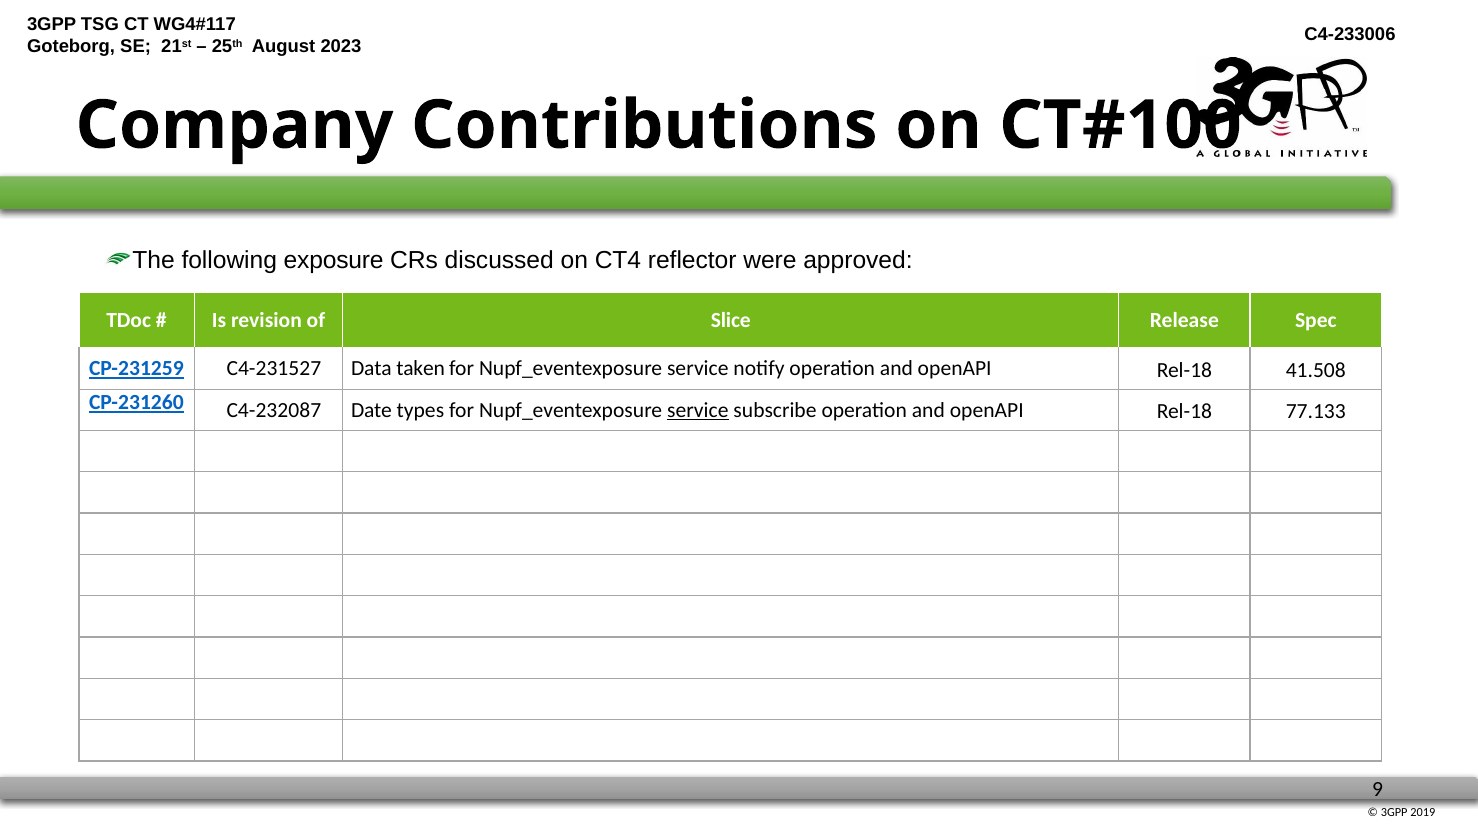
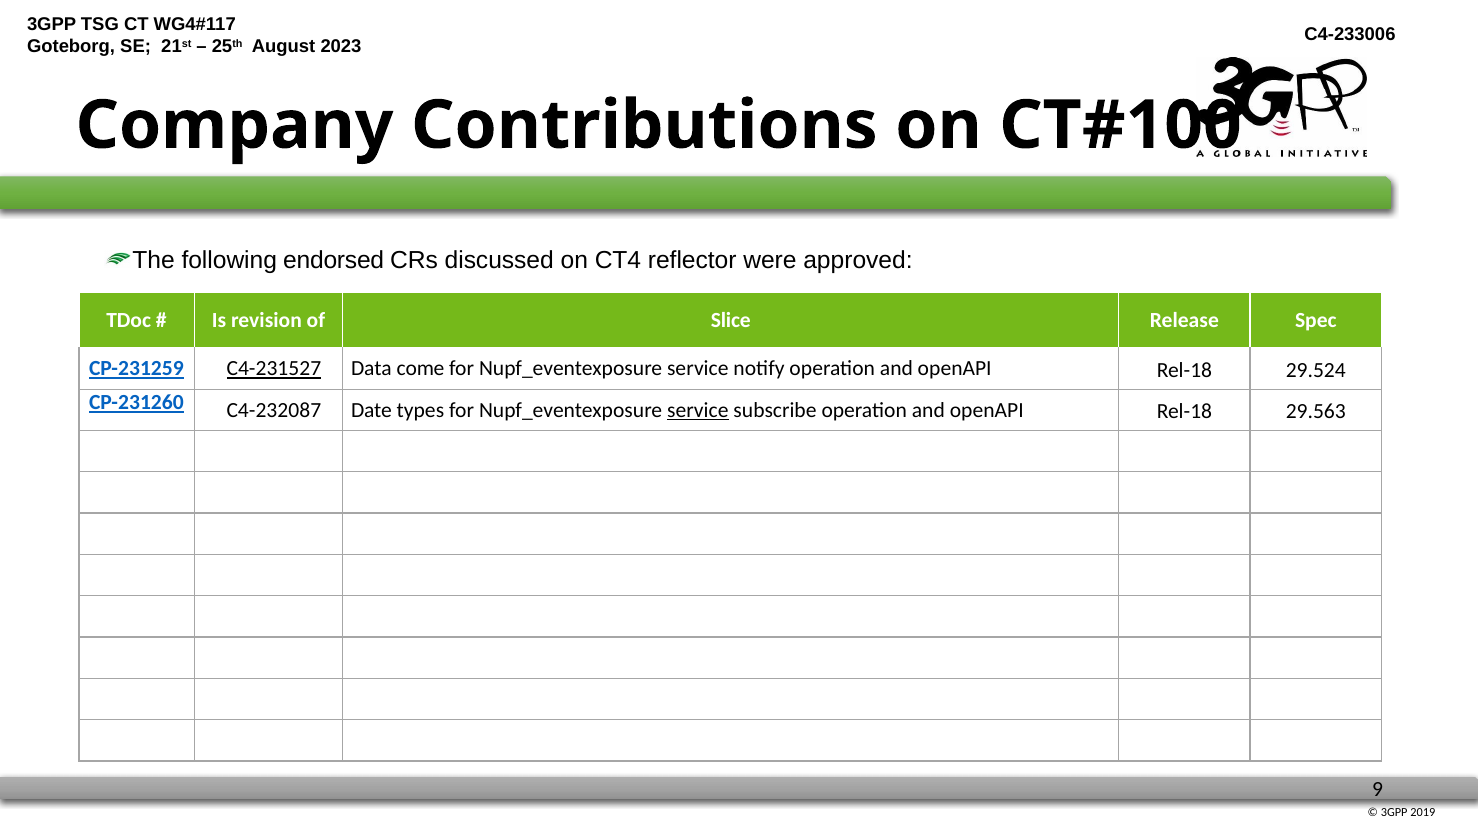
exposure: exposure -> endorsed
C4-231527 underline: none -> present
taken: taken -> come
41.508: 41.508 -> 29.524
77.133: 77.133 -> 29.563
